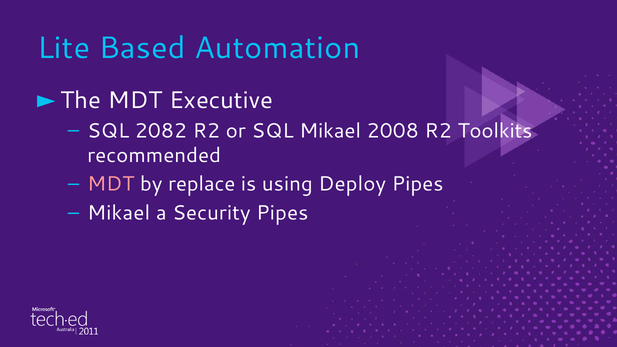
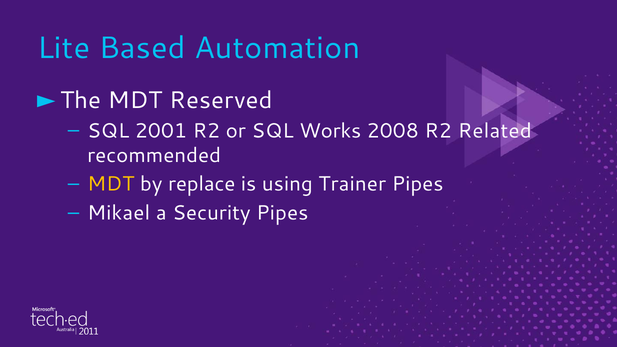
Executive: Executive -> Reserved
2082: 2082 -> 2001
SQL Mikael: Mikael -> Works
Toolkits: Toolkits -> Related
MDT at (111, 184) colour: pink -> yellow
Deploy: Deploy -> Trainer
